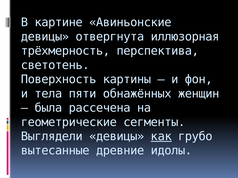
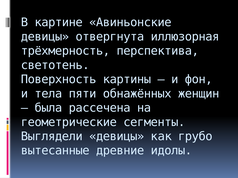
как underline: present -> none
